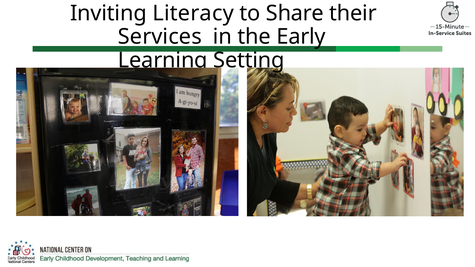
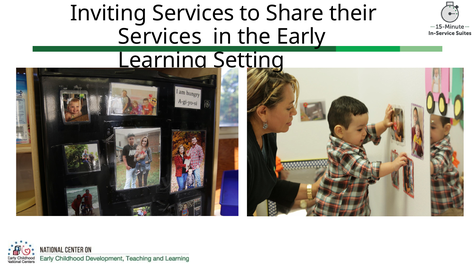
Inviting Literacy: Literacy -> Services
